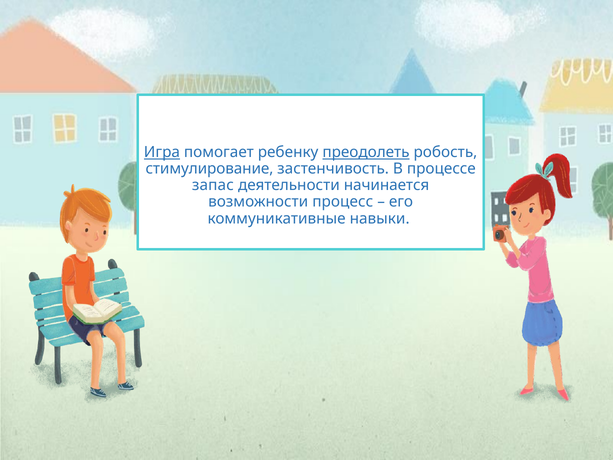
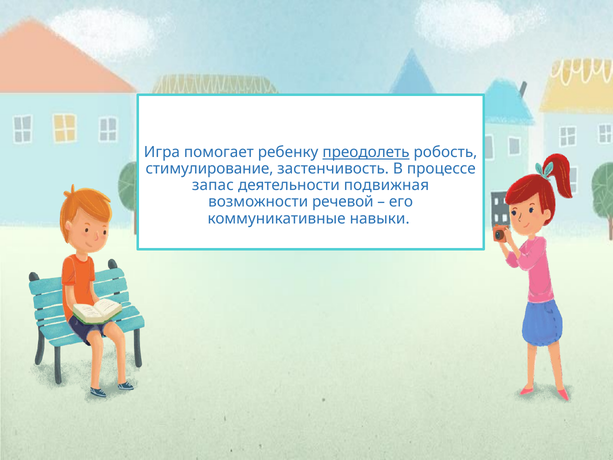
Игра underline: present -> none
начинается: начинается -> подвижная
процесс: процесс -> речевой
